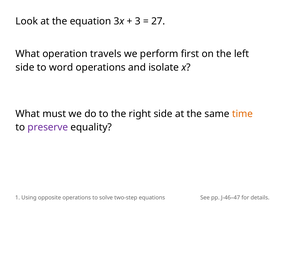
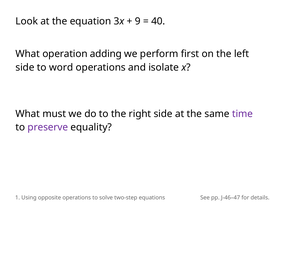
3: 3 -> 9
27: 27 -> 40
travels: travels -> adding
time colour: orange -> purple
